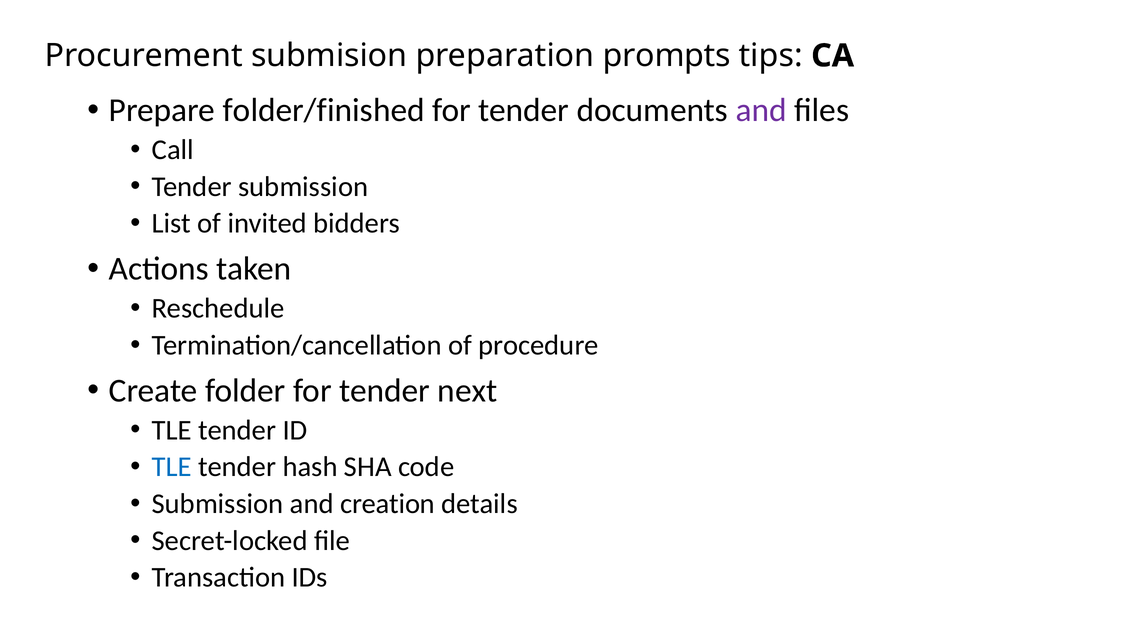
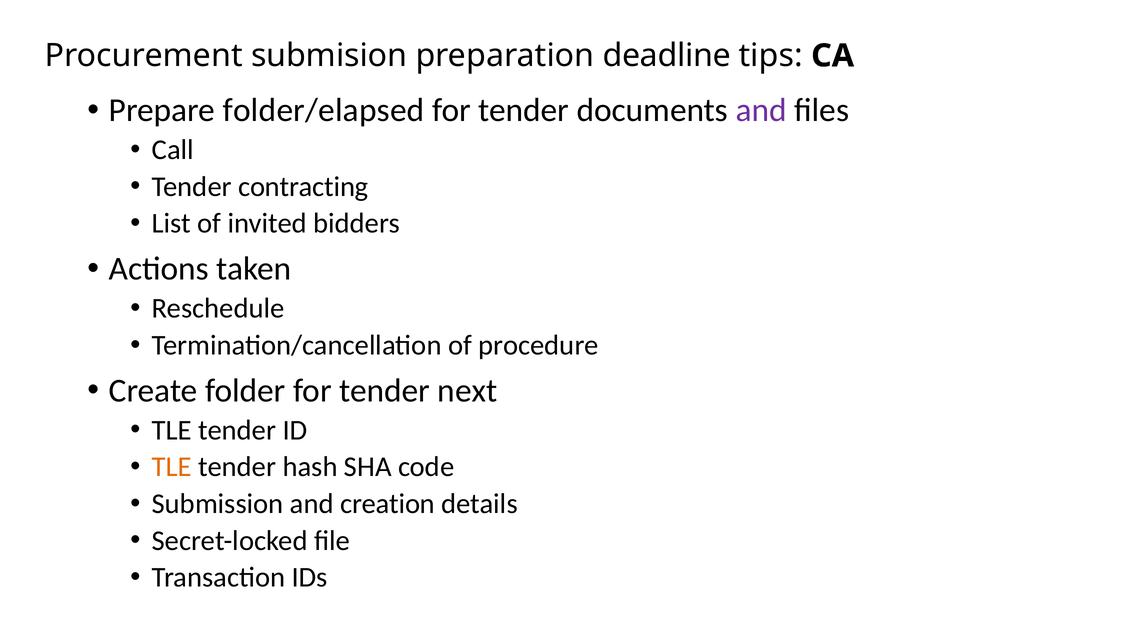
prompts: prompts -> deadline
folder/finished: folder/finished -> folder/elapsed
Tender submission: submission -> contracting
TLE at (172, 467) colour: blue -> orange
